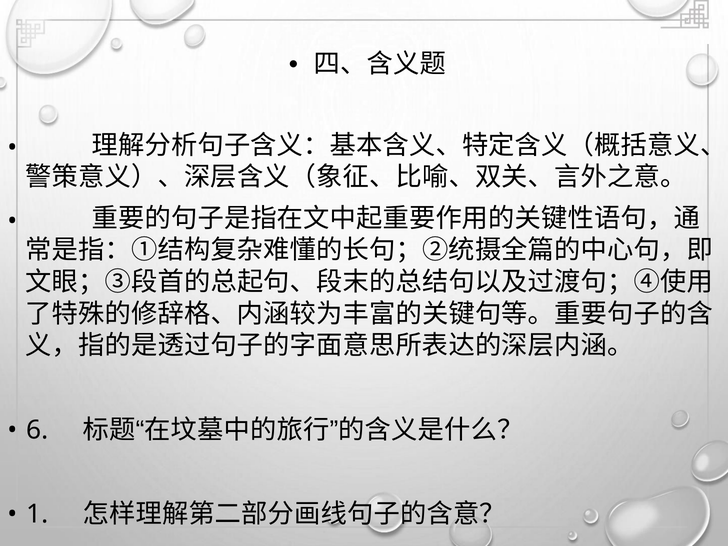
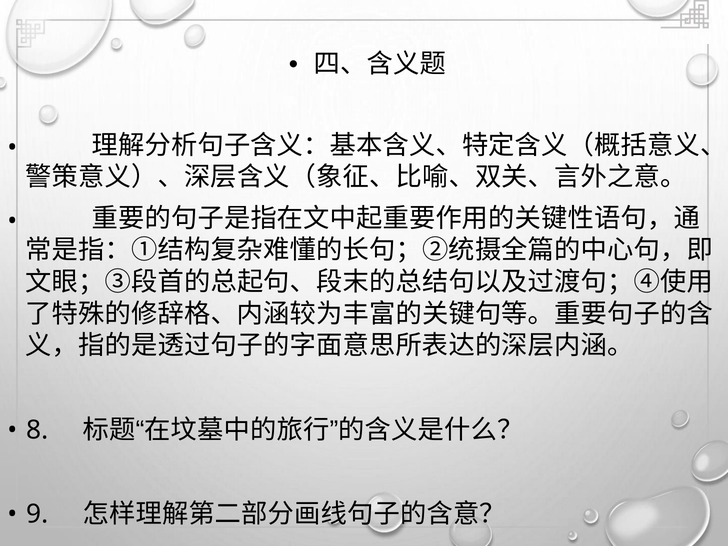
6: 6 -> 8
1: 1 -> 9
